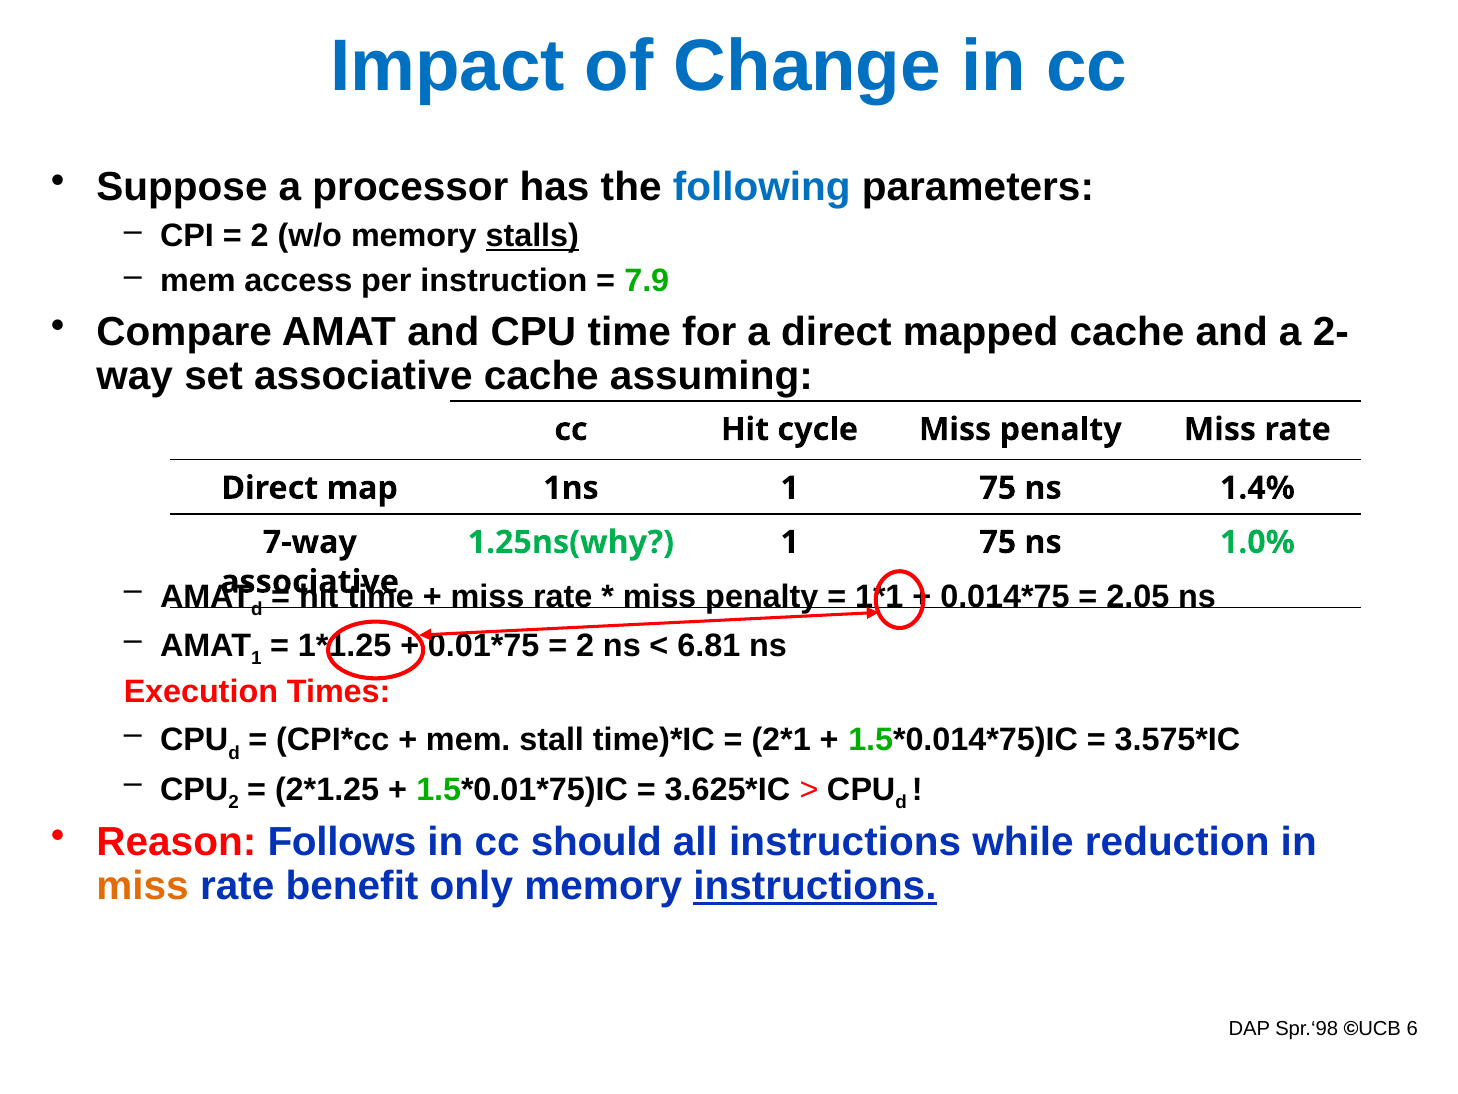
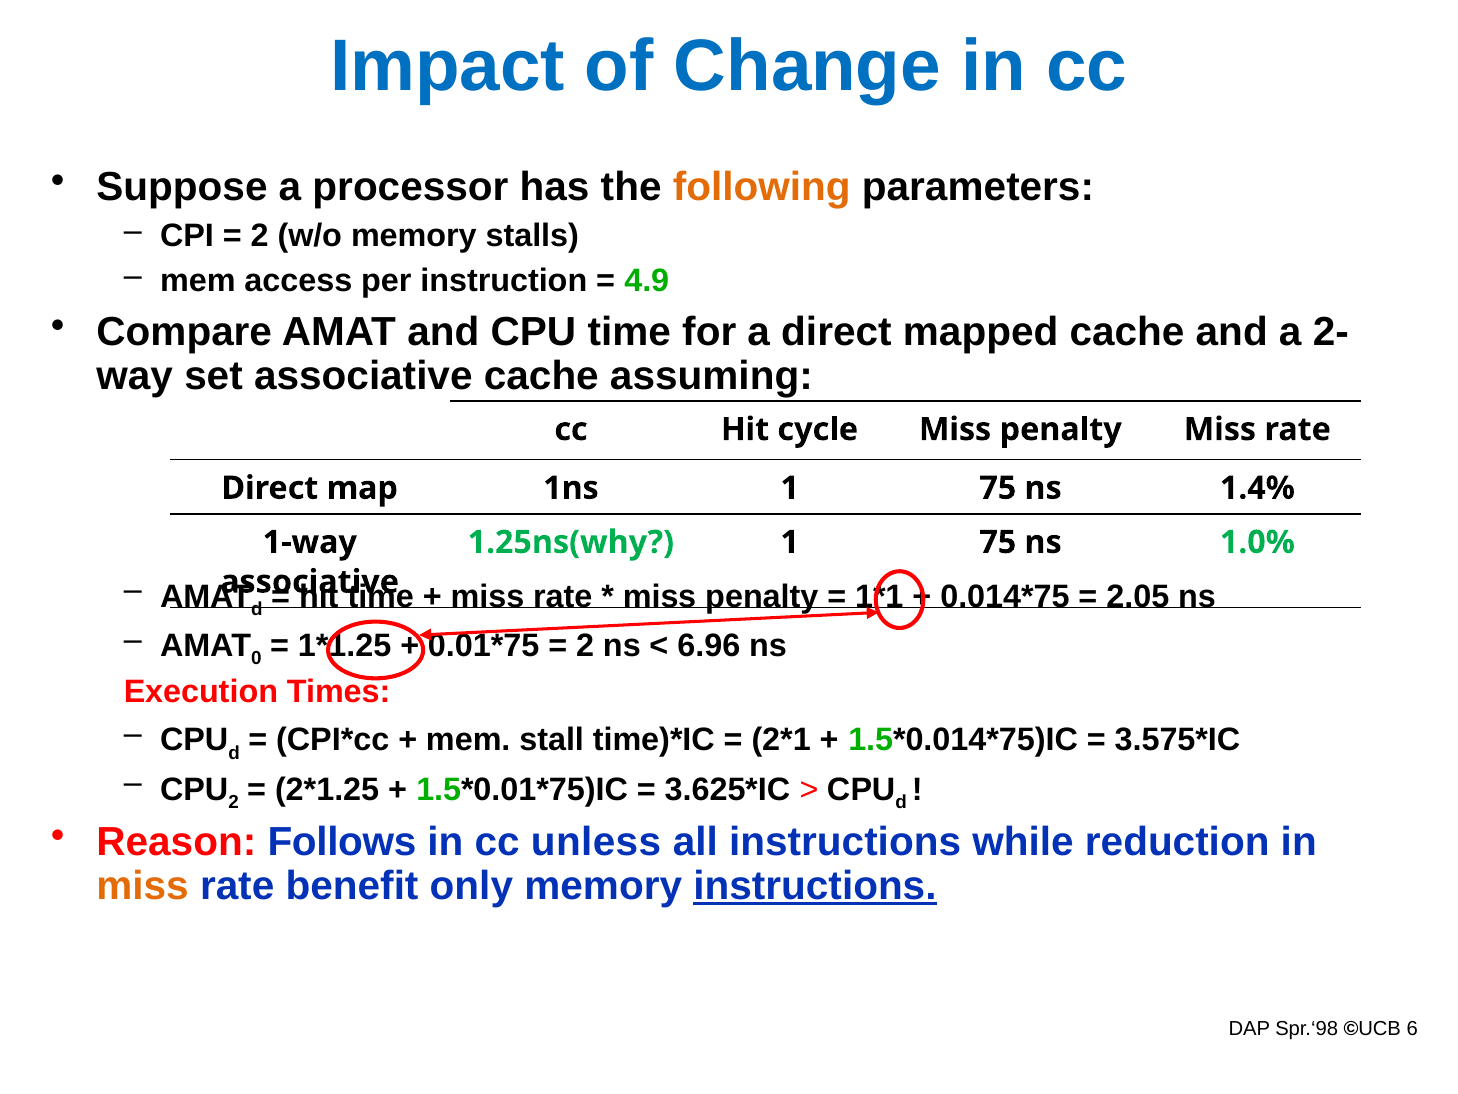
following colour: blue -> orange
stalls underline: present -> none
7.9: 7.9 -> 4.9
7-way: 7-way -> 1-way
AMAT 1: 1 -> 0
6.81: 6.81 -> 6.96
should: should -> unless
